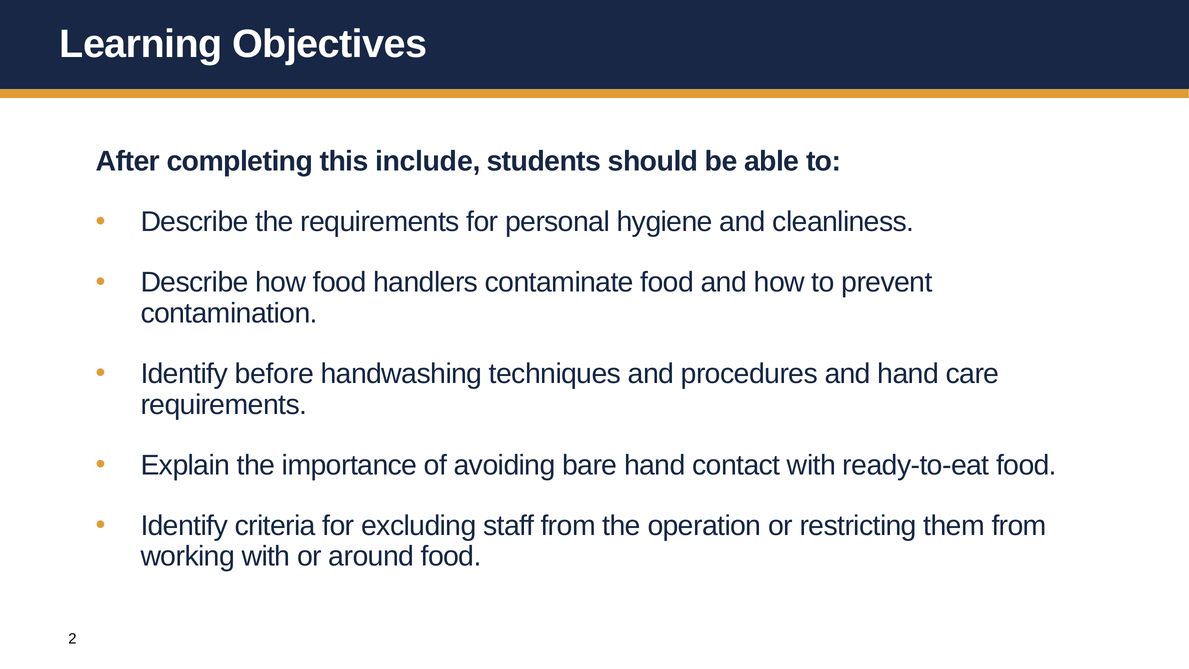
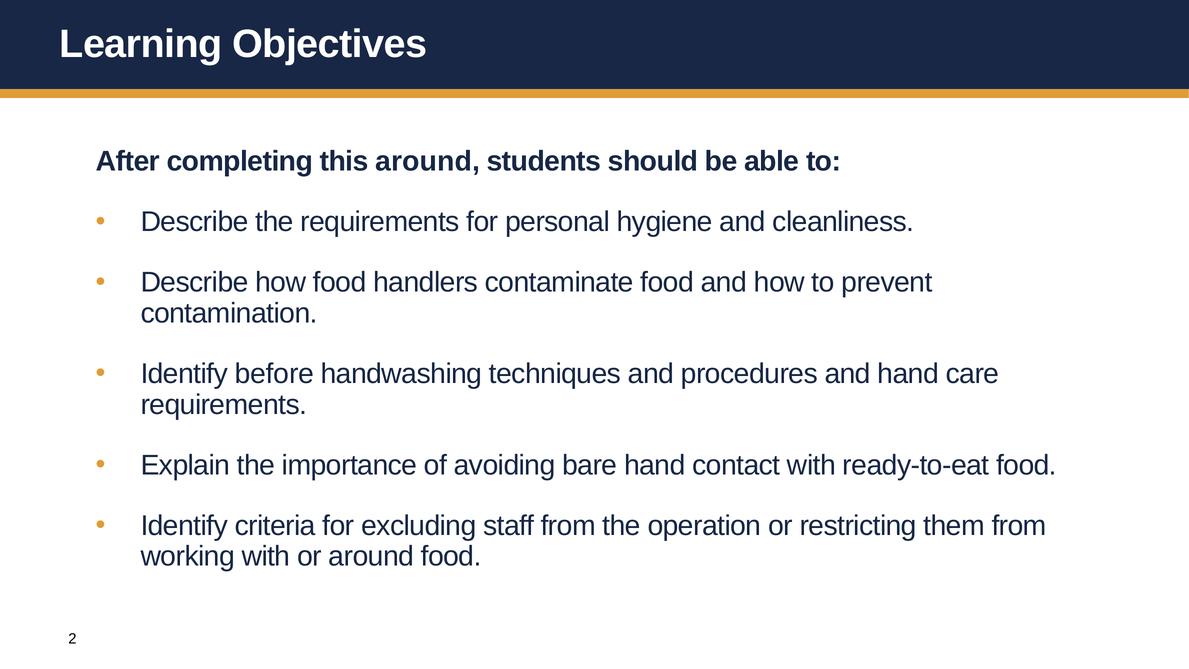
this include: include -> around
